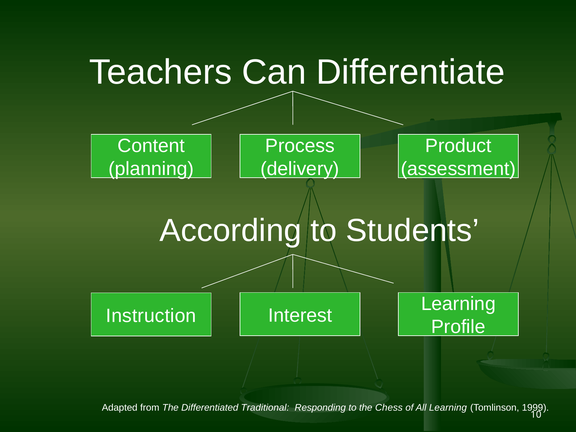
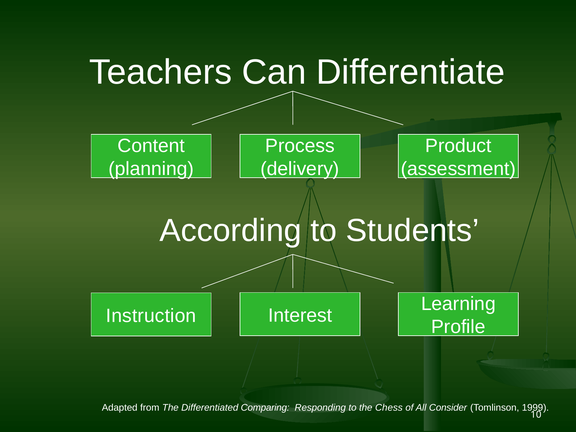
Traditional: Traditional -> Comparing
All Learning: Learning -> Consider
